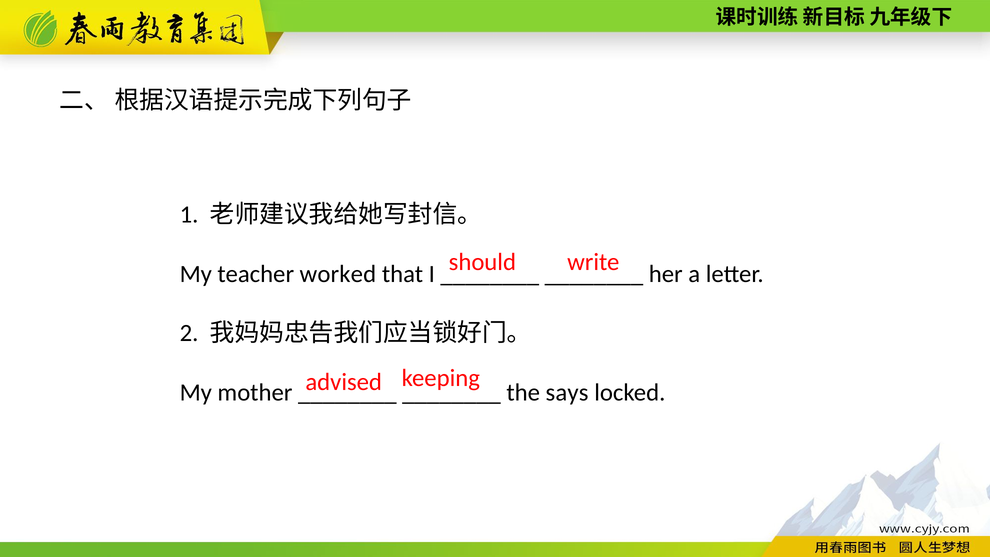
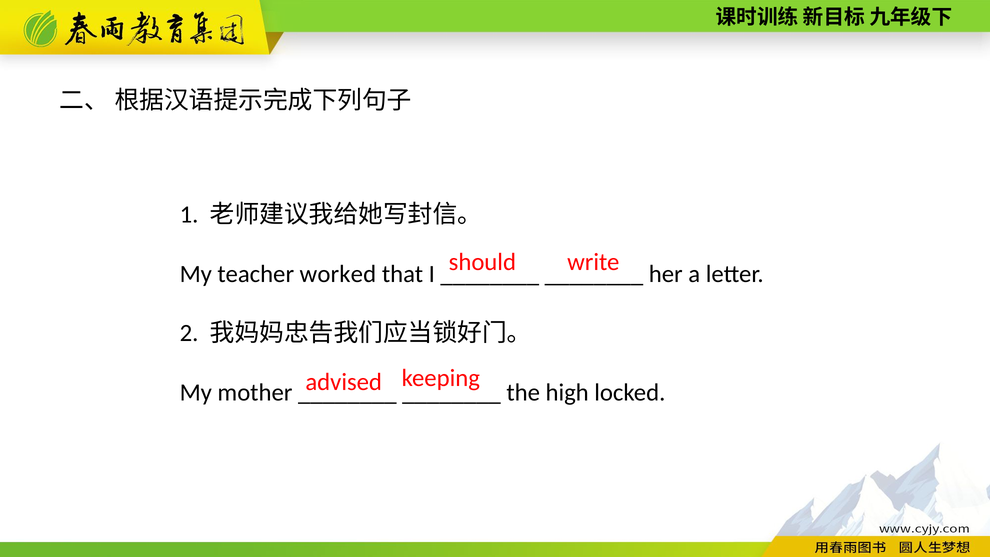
says: says -> high
